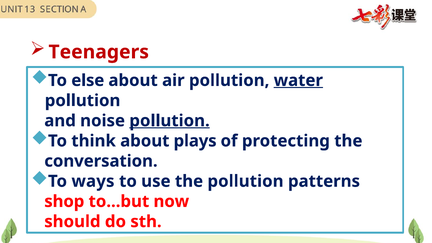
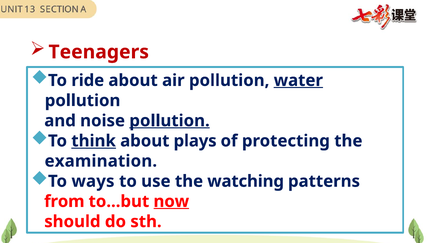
else: else -> ride
think underline: none -> present
conversation: conversation -> examination
the pollution: pollution -> watching
shop: shop -> from
now underline: none -> present
